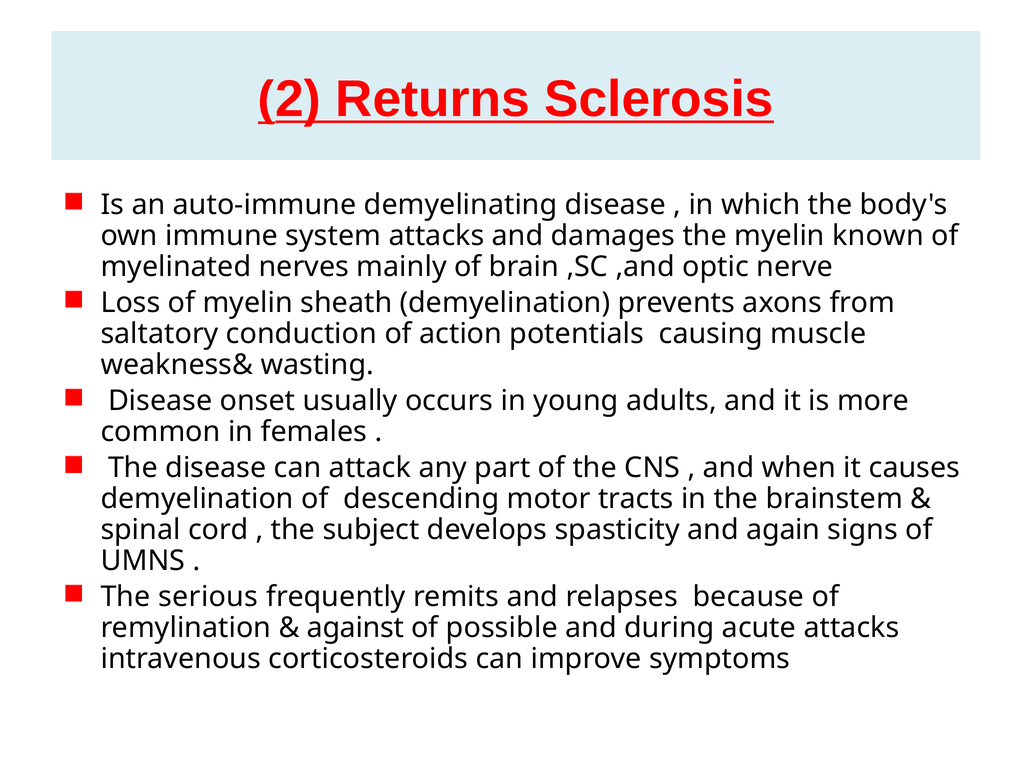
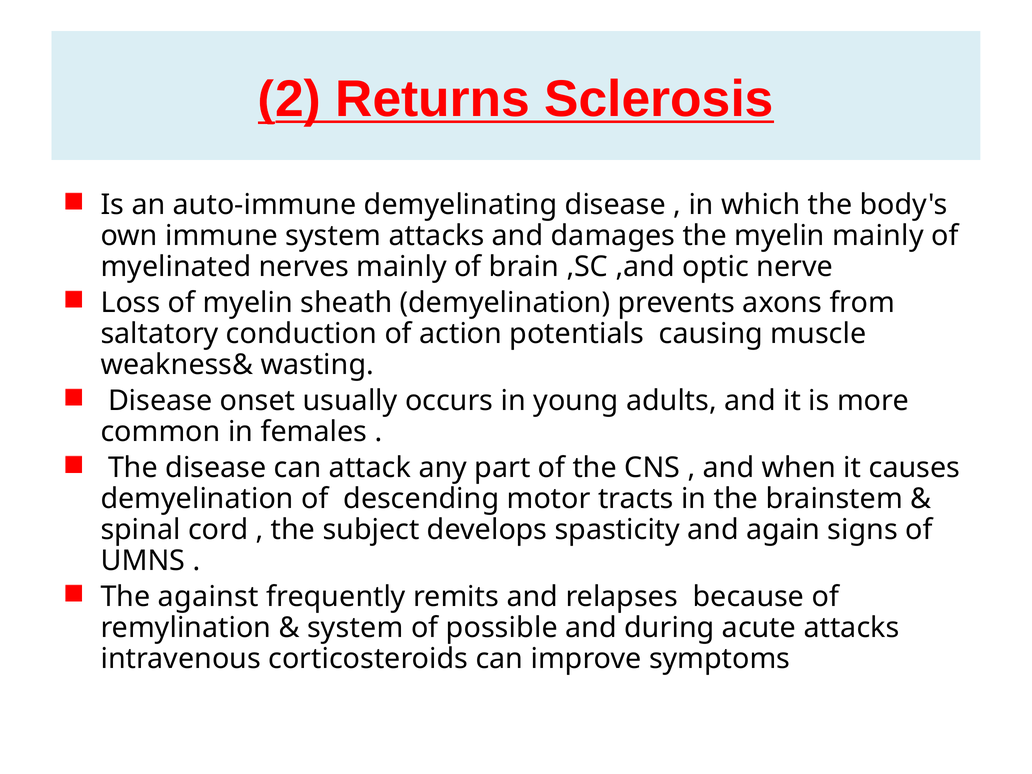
myelin known: known -> mainly
serious: serious -> against
against at (355, 628): against -> system
